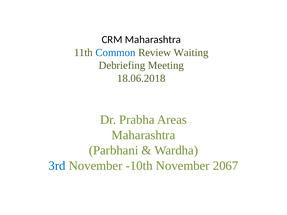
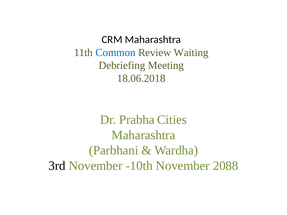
Areas: Areas -> Cities
3rd colour: blue -> black
2067: 2067 -> 2088
